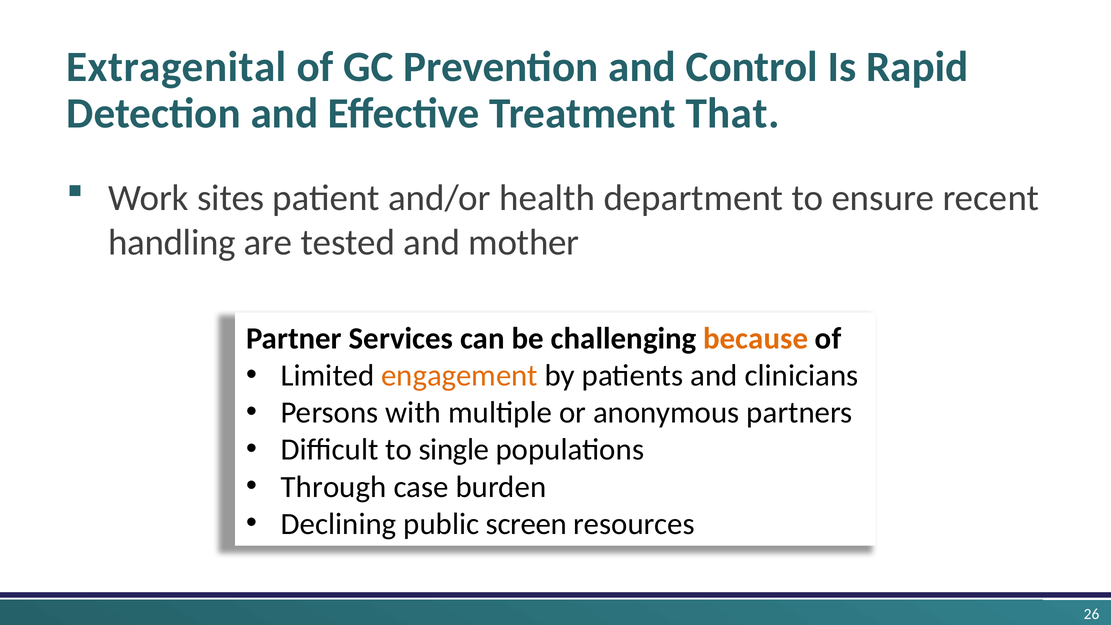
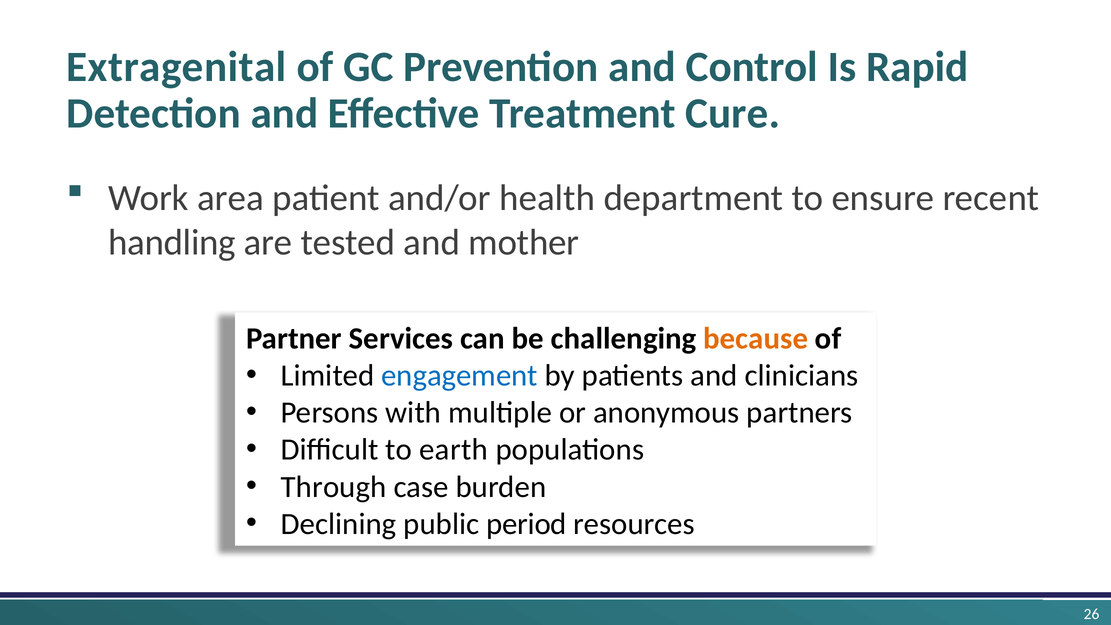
That: That -> Cure
sites: sites -> area
engagement colour: orange -> blue
single: single -> earth
screen: screen -> period
